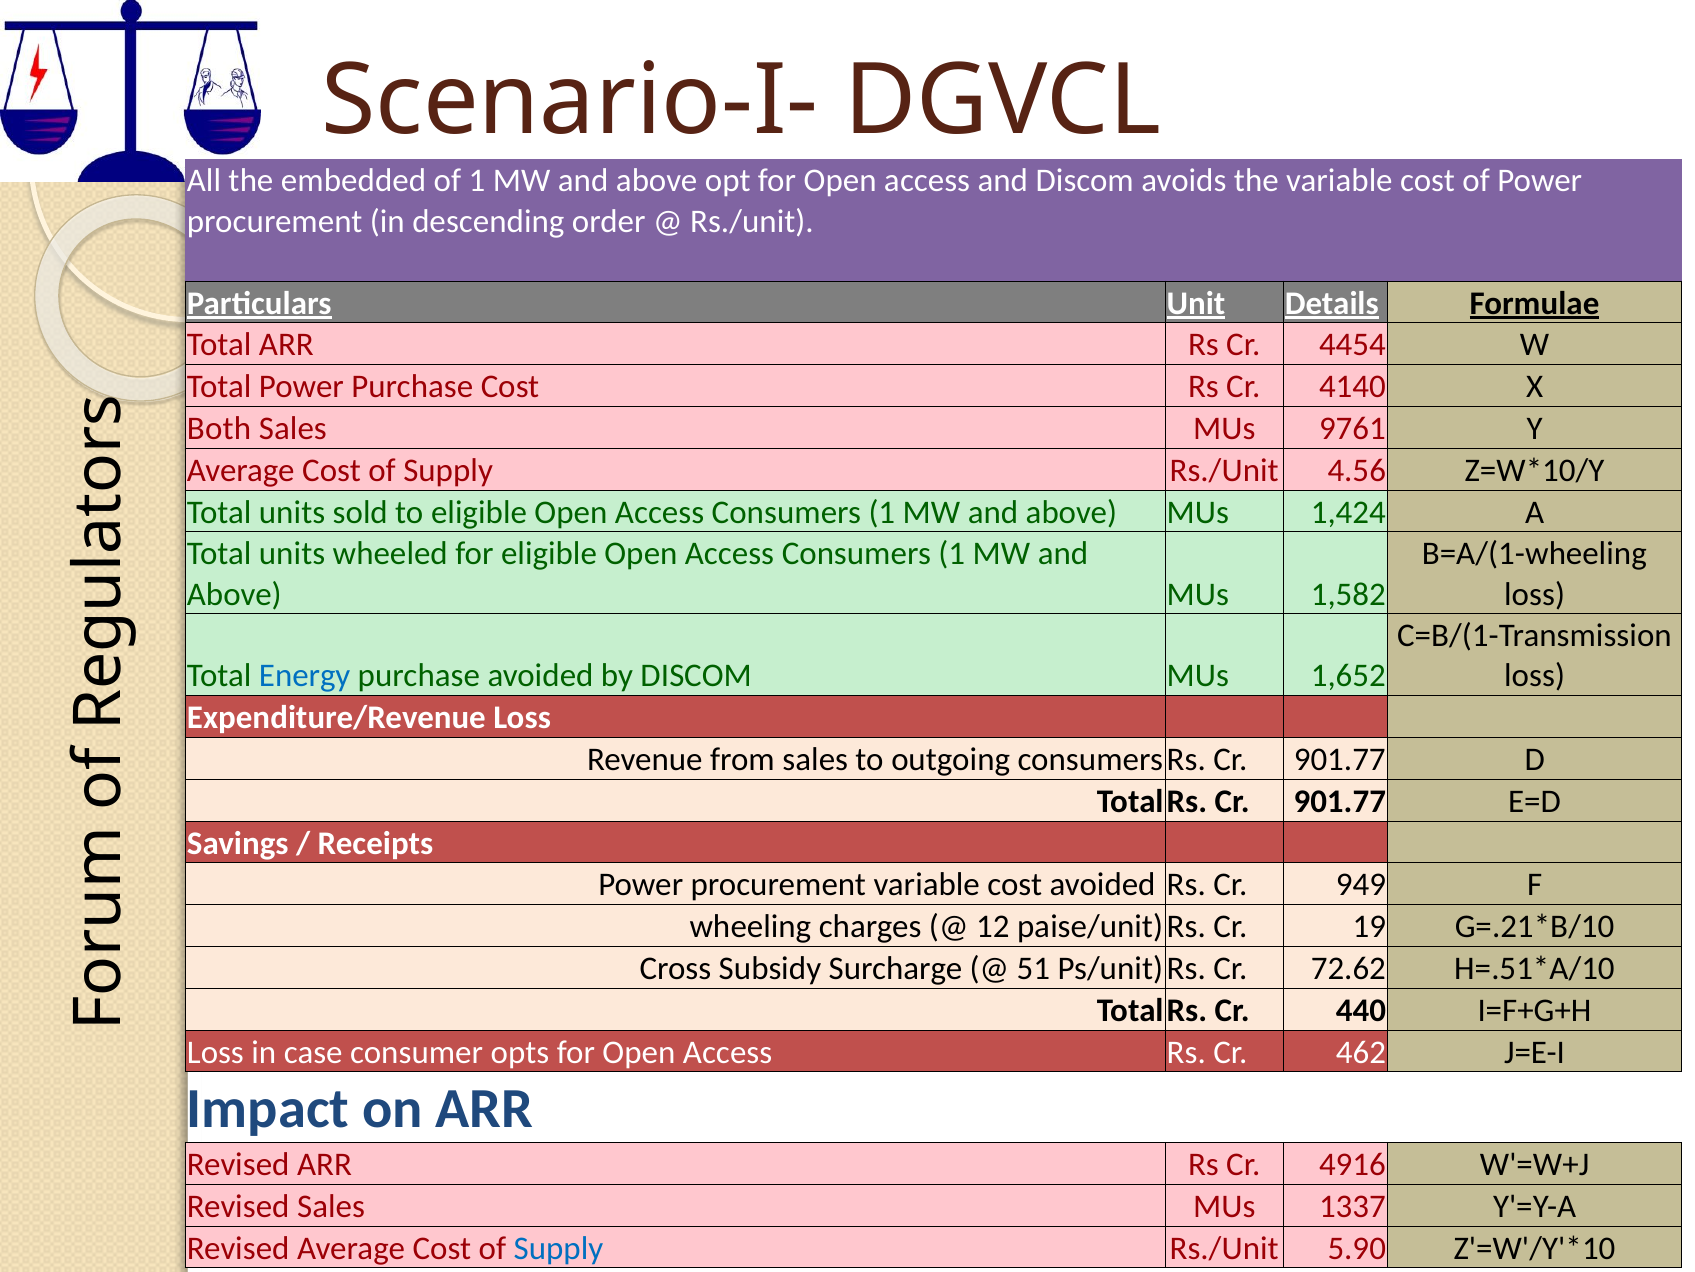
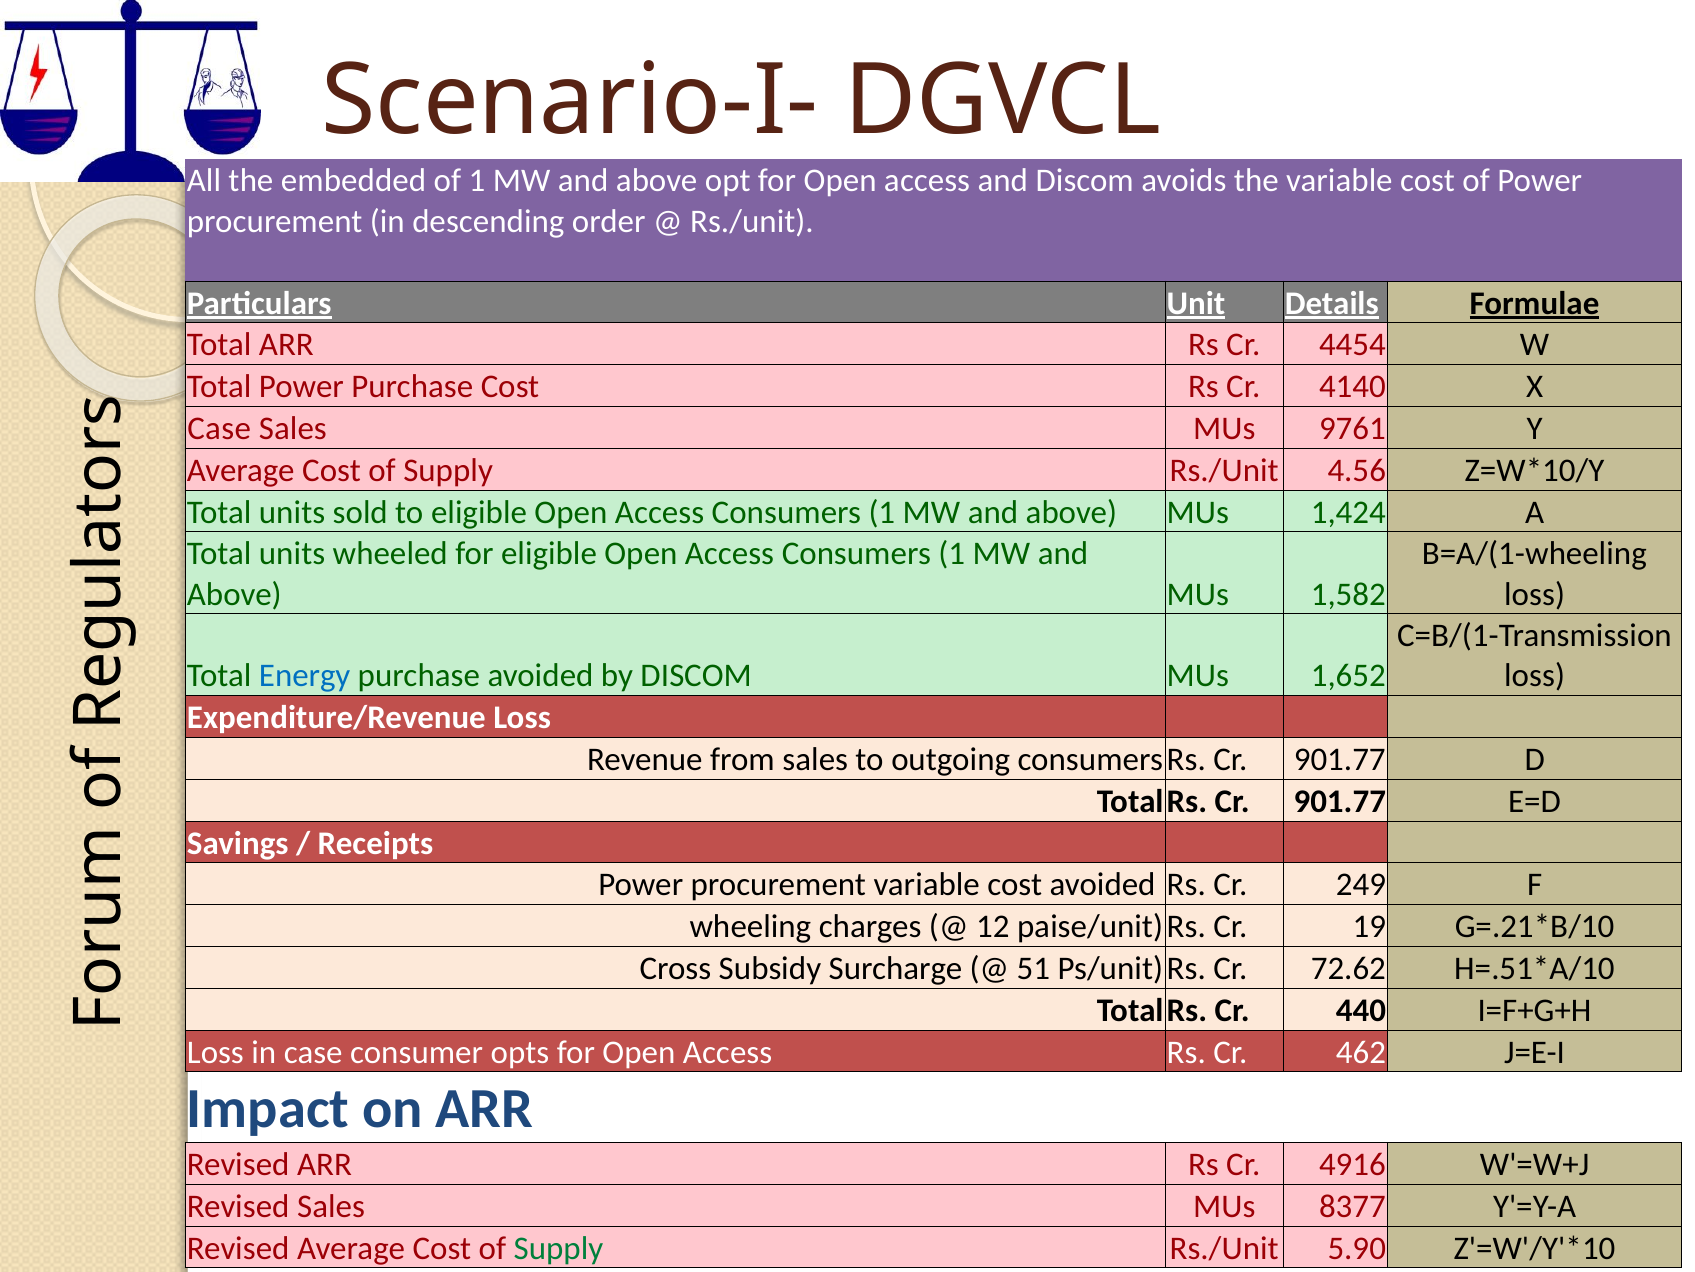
Both at (219, 428): Both -> Case
949: 949 -> 249
1337: 1337 -> 8377
Supply at (558, 1248) colour: blue -> green
